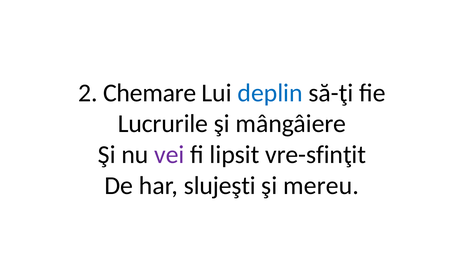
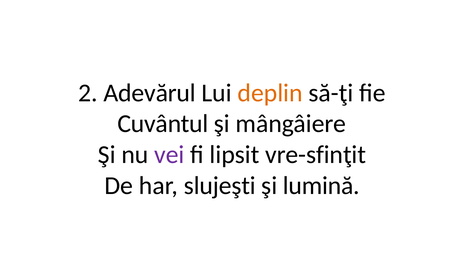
Chemare: Chemare -> Adevărul
deplin colour: blue -> orange
Lucrurile: Lucrurile -> Cuvântul
mereu: mereu -> lumină
